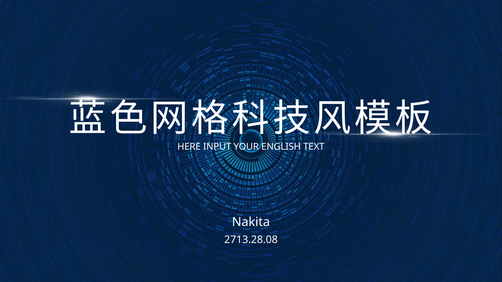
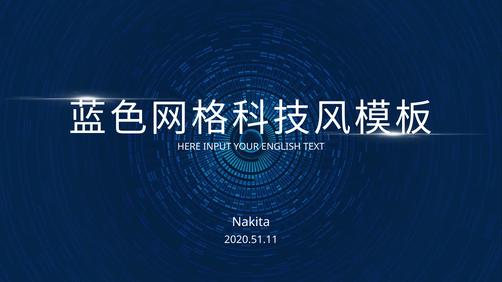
2713.28.08: 2713.28.08 -> 2020.51.11
